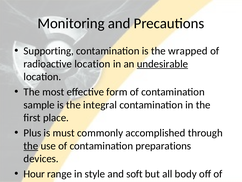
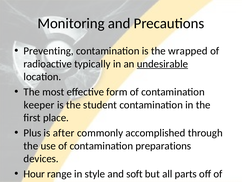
Supporting: Supporting -> Preventing
radioactive location: location -> typically
sample: sample -> keeper
integral: integral -> student
must: must -> after
the at (31, 145) underline: present -> none
body: body -> parts
